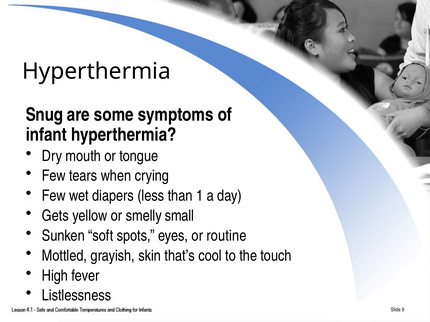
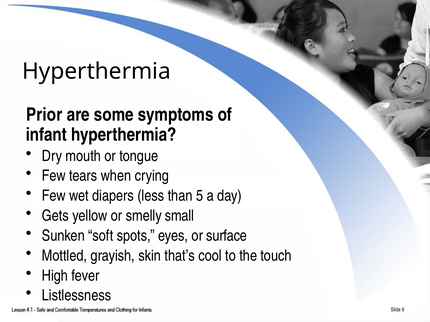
Snug: Snug -> Prior
1: 1 -> 5
routine: routine -> surface
